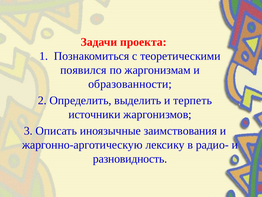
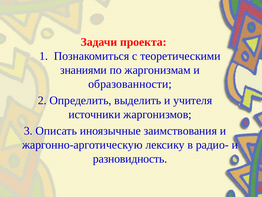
появился: появился -> знаниями
терпеть: терпеть -> учителя
